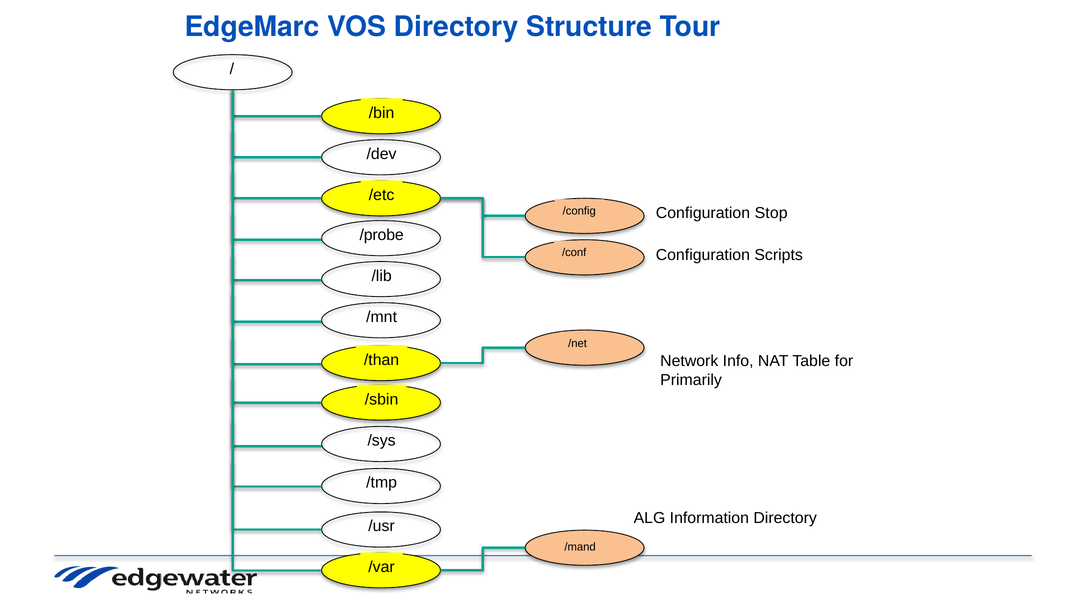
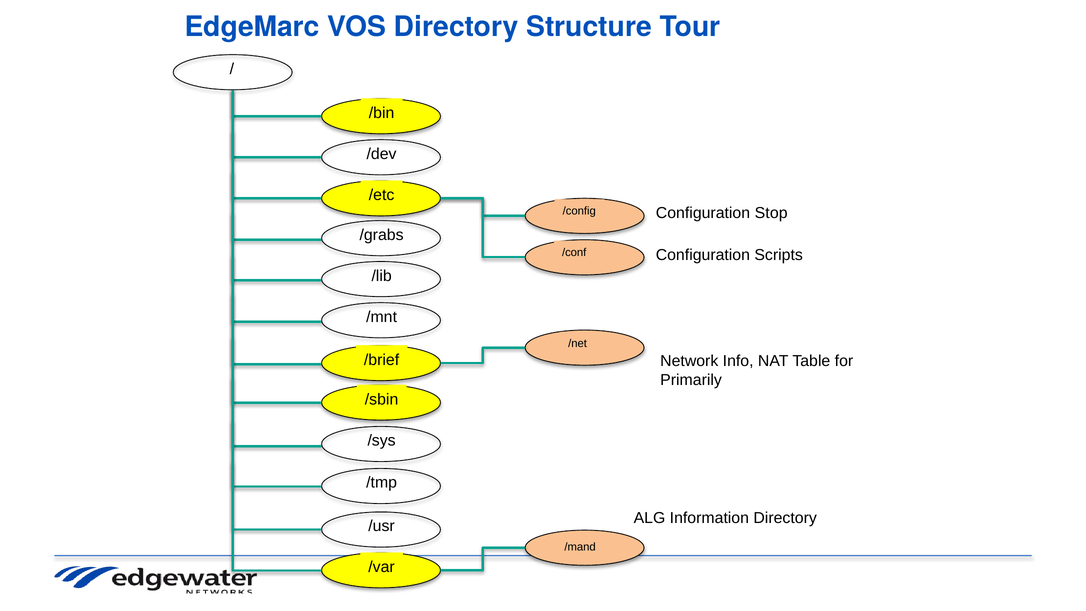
/probe: /probe -> /grabs
/than: /than -> /brief
